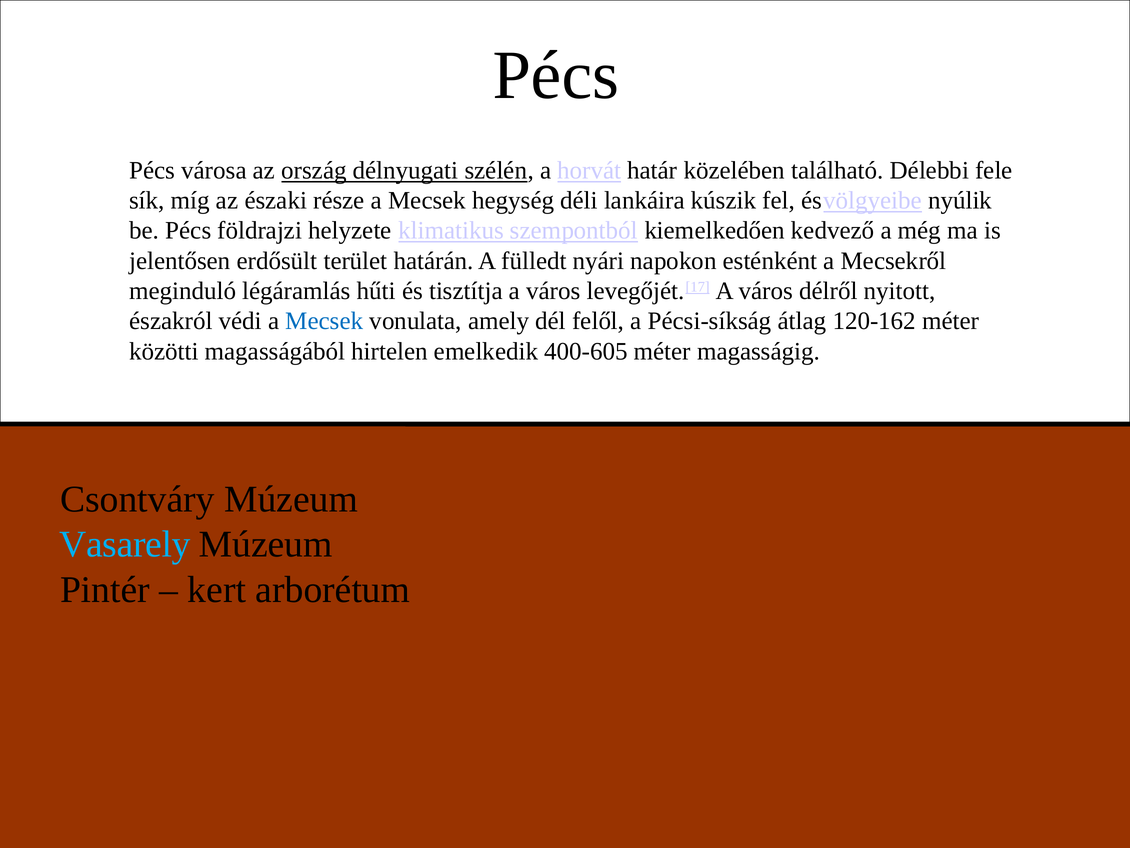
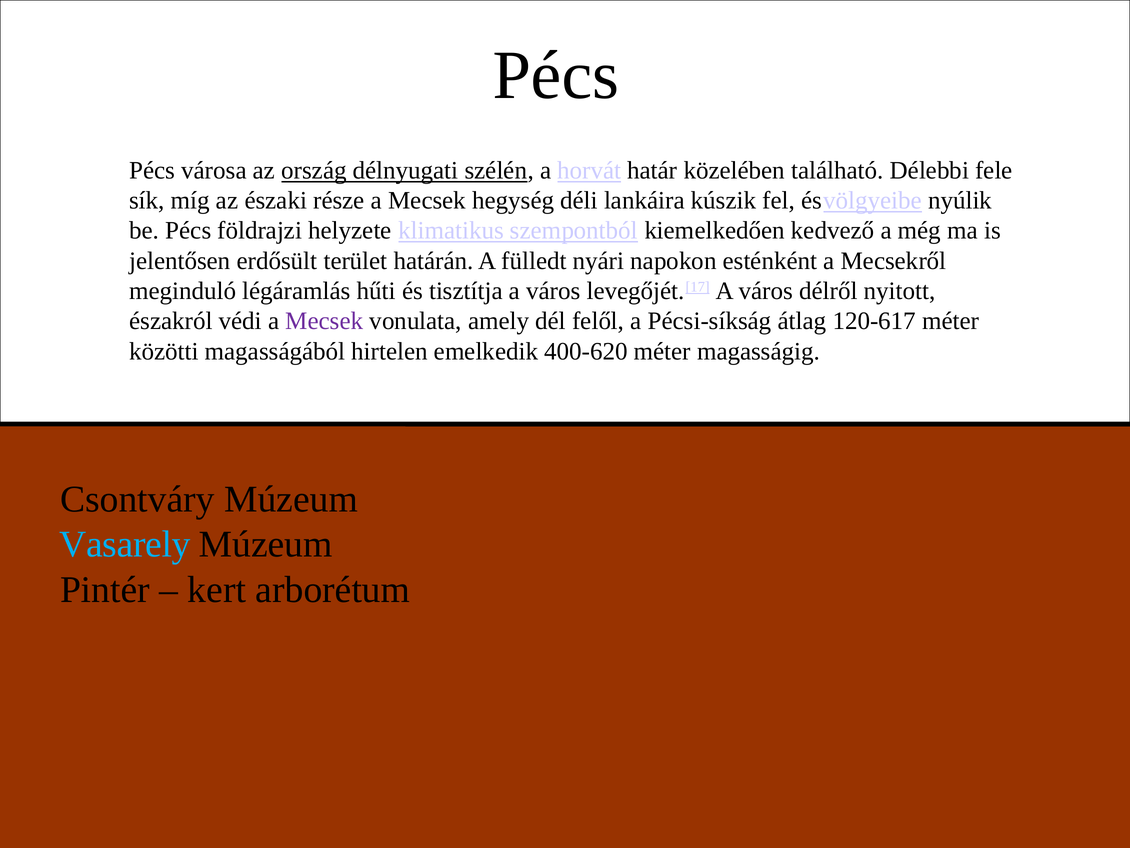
Mecsek at (324, 321) colour: blue -> purple
120-162: 120-162 -> 120-617
400-605: 400-605 -> 400-620
